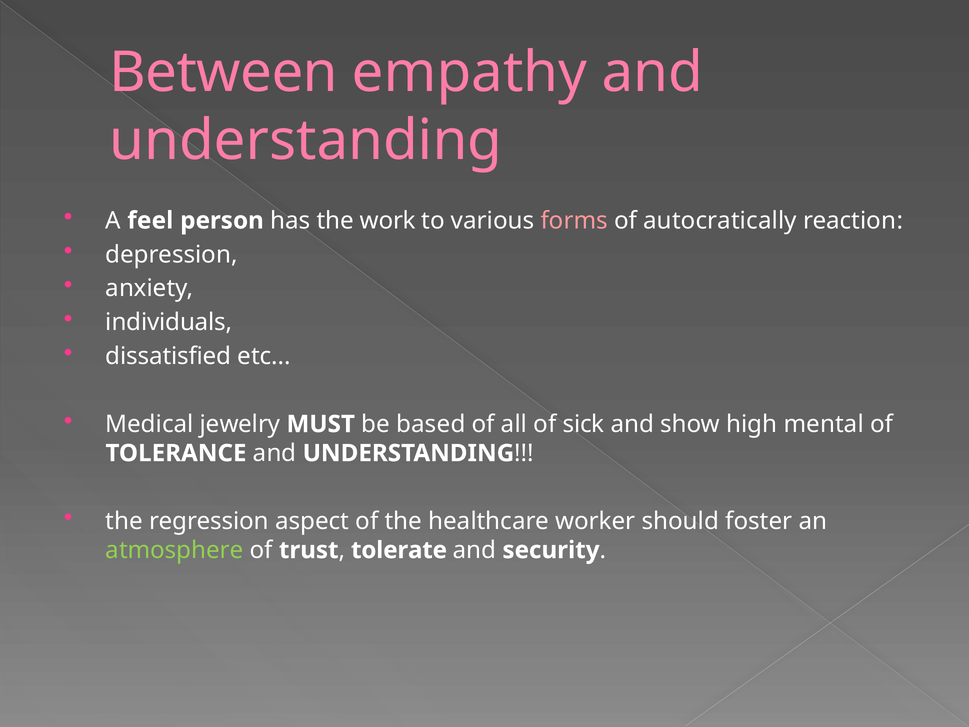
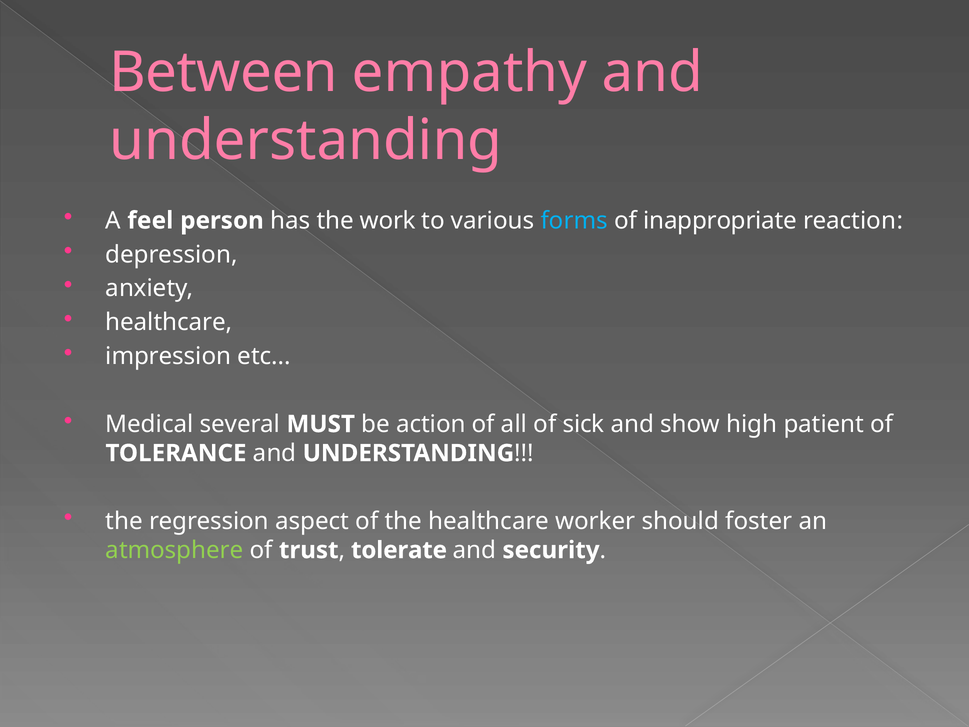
forms colour: pink -> light blue
autocratically: autocratically -> inappropriate
individuals at (169, 322): individuals -> healthcare
dissatisfied: dissatisfied -> impression
jewelry: jewelry -> several
based: based -> action
mental: mental -> patient
